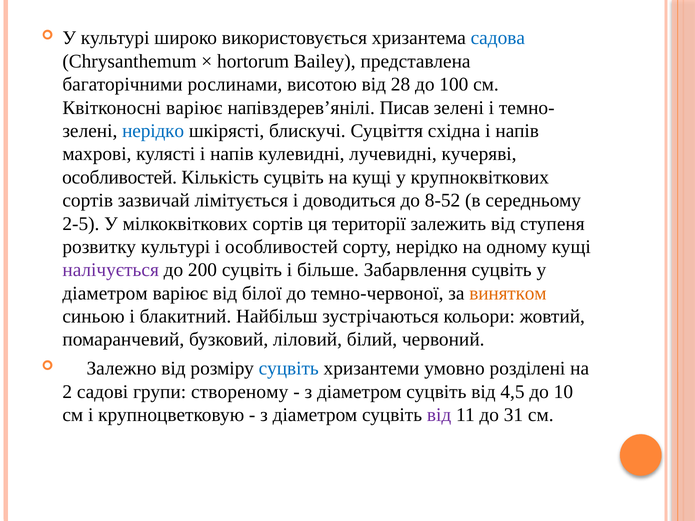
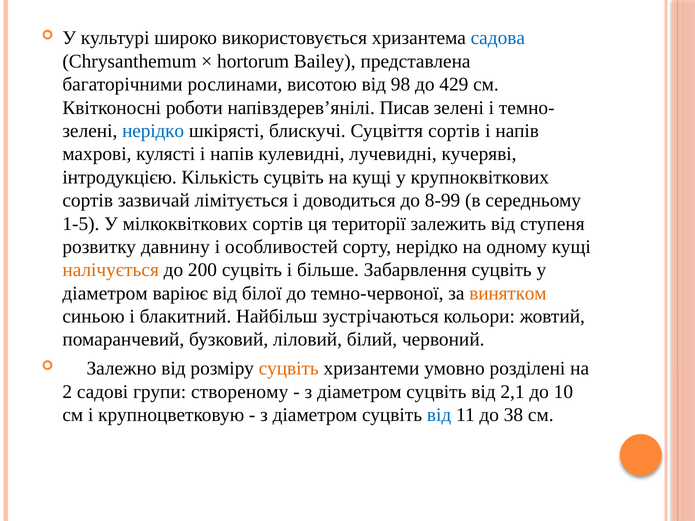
28: 28 -> 98
100: 100 -> 429
Квітконосні варіює: варіює -> роботи
Суцвіття східна: східна -> сортів
особливостей at (120, 177): особливостей -> інтродукцією
8-52: 8-52 -> 8-99
2-5: 2-5 -> 1-5
розвитку культурі: культурі -> давнину
налічується colour: purple -> orange
суцвіть at (289, 369) colour: blue -> orange
4,5: 4,5 -> 2,1
від at (439, 415) colour: purple -> blue
31: 31 -> 38
